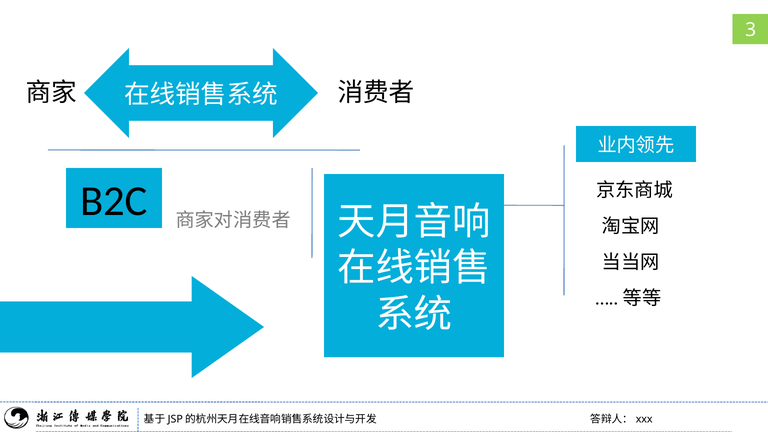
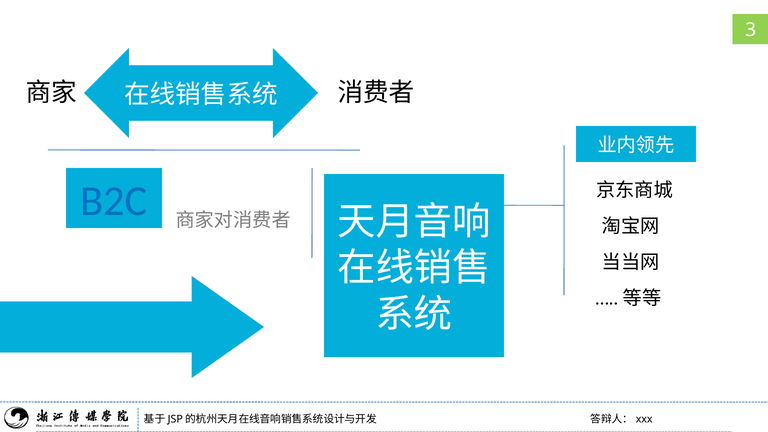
B2C colour: black -> blue
